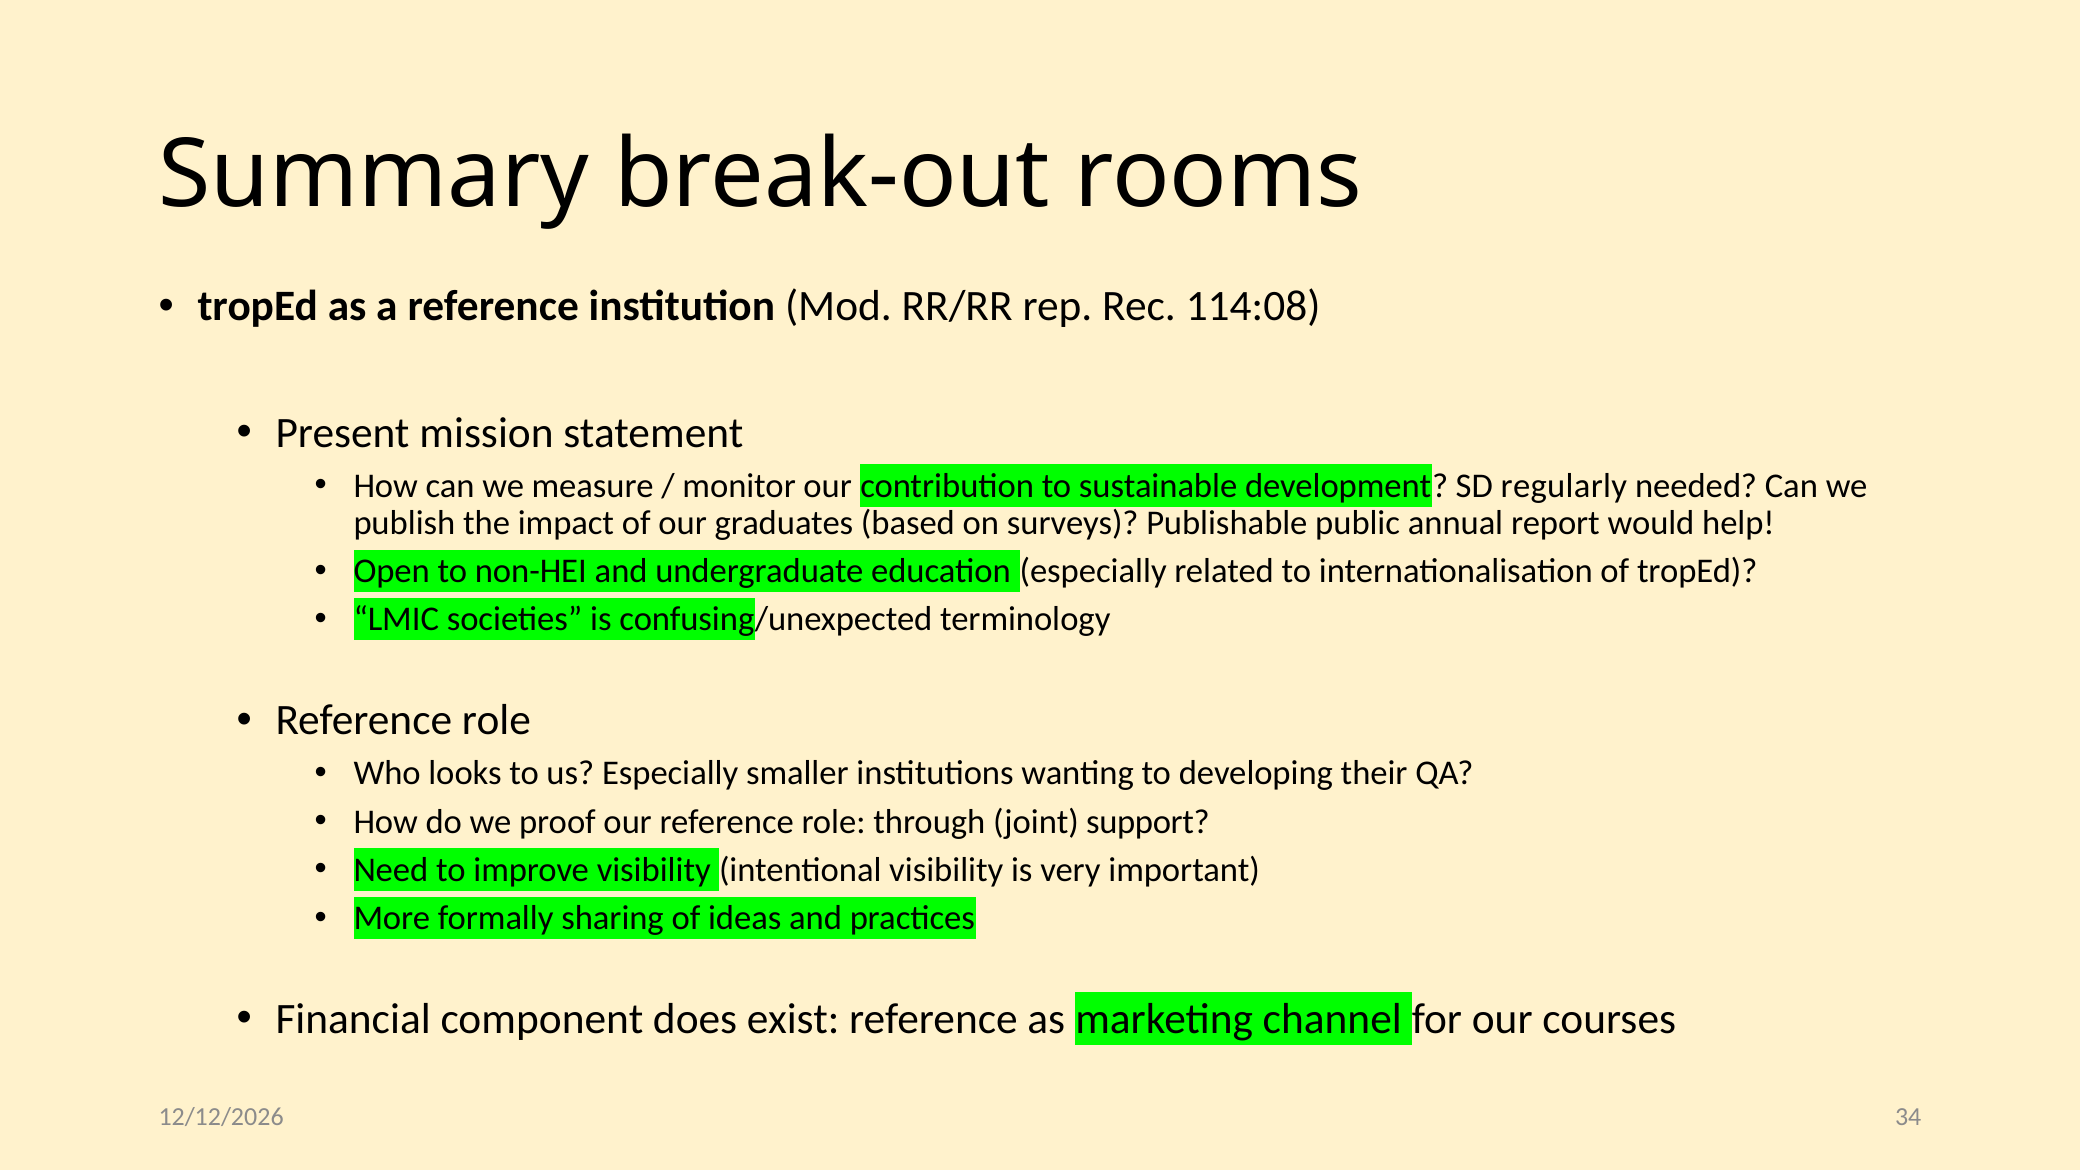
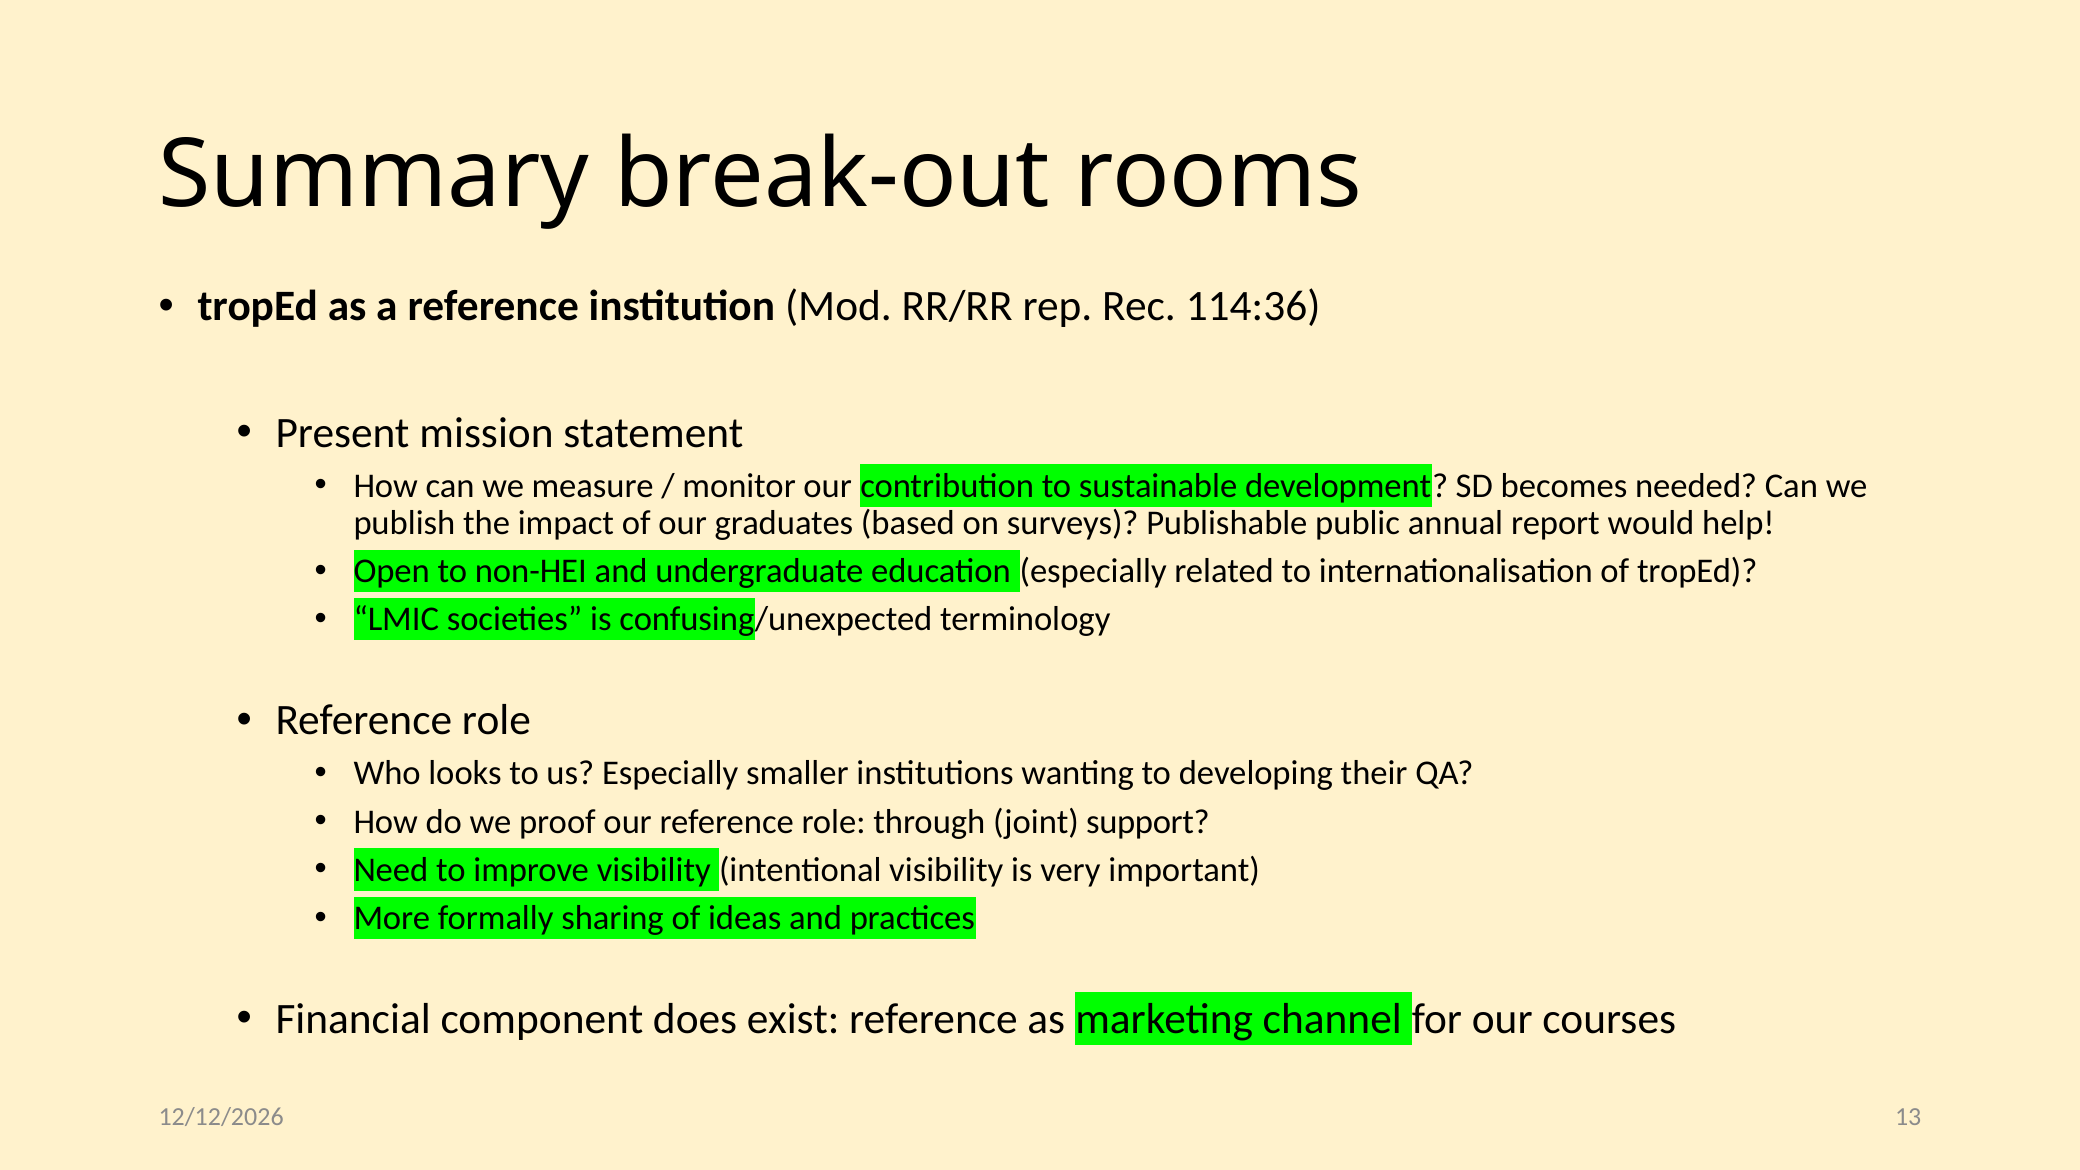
114:08: 114:08 -> 114:36
regularly: regularly -> becomes
34: 34 -> 13
